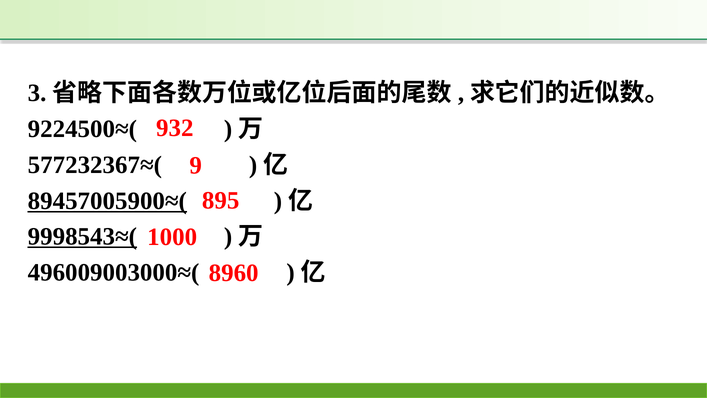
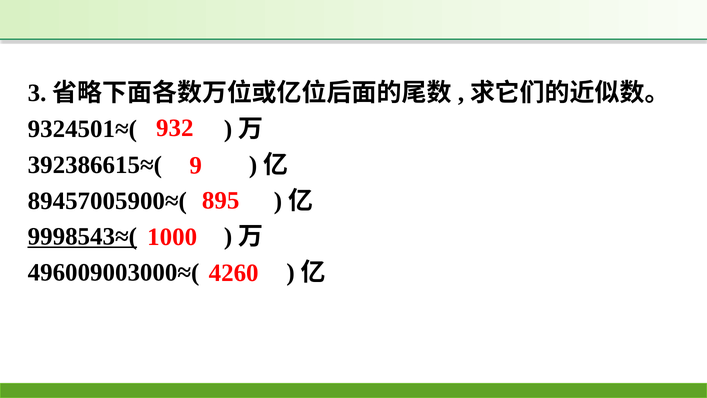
9224500≈(: 9224500≈( -> 9324501≈(
577232367≈(: 577232367≈( -> 392386615≈(
89457005900≈( underline: present -> none
8960: 8960 -> 4260
